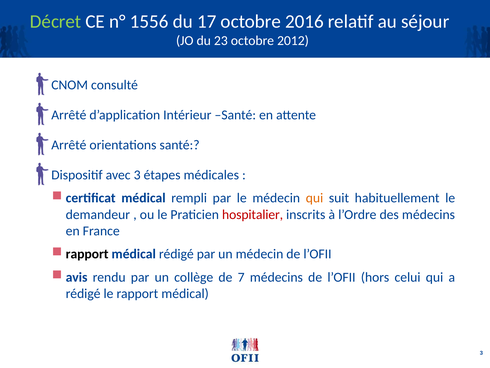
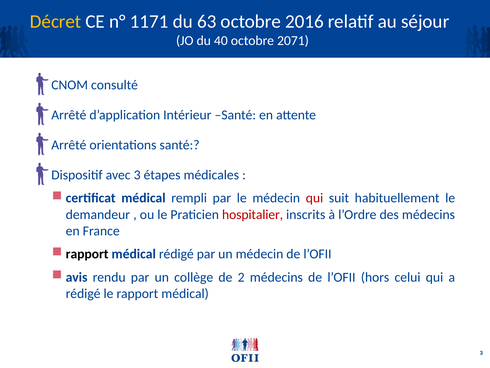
Décret colour: light green -> yellow
1556: 1556 -> 1171
17: 17 -> 63
23: 23 -> 40
2012: 2012 -> 2071
qui at (315, 198) colour: orange -> red
7: 7 -> 2
